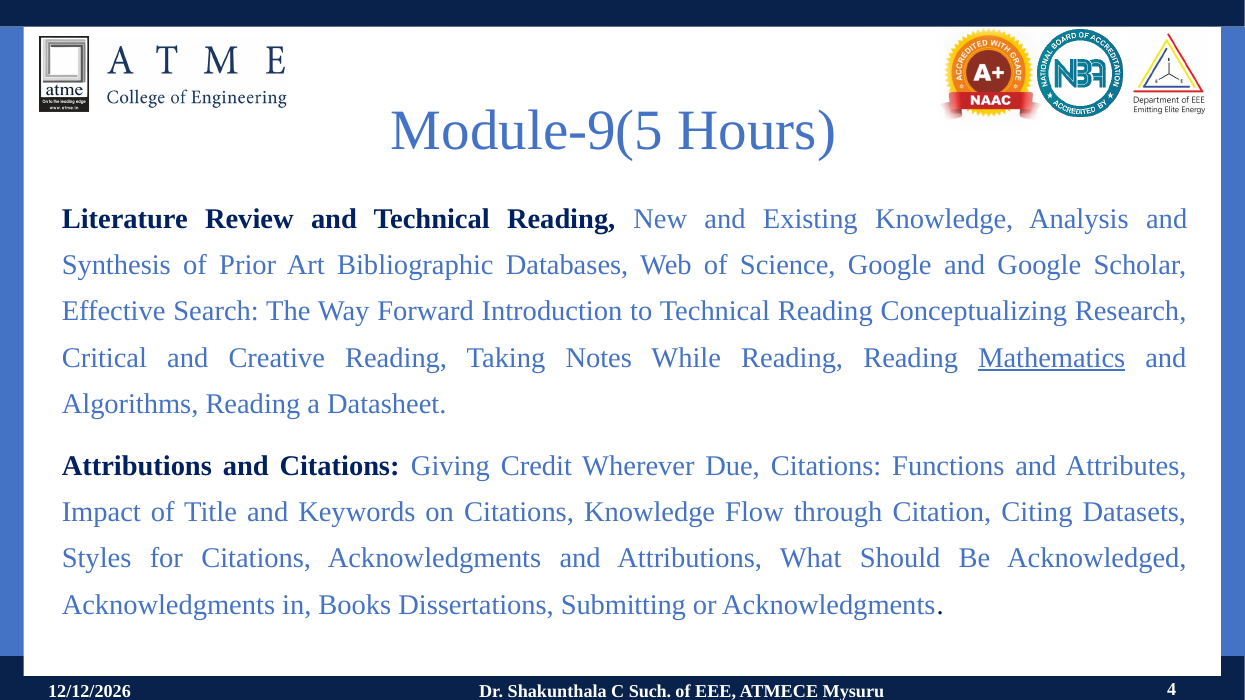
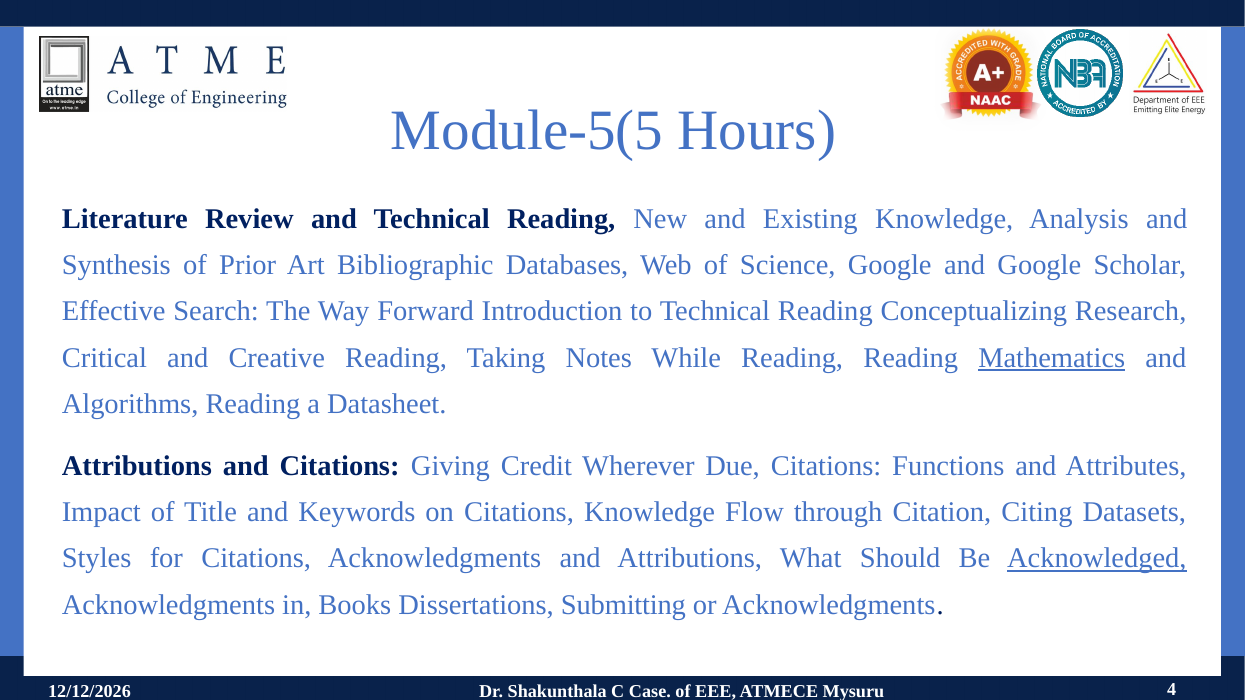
Module-9(5: Module-9(5 -> Module-5(5
Acknowledged underline: none -> present
Such: Such -> Case
